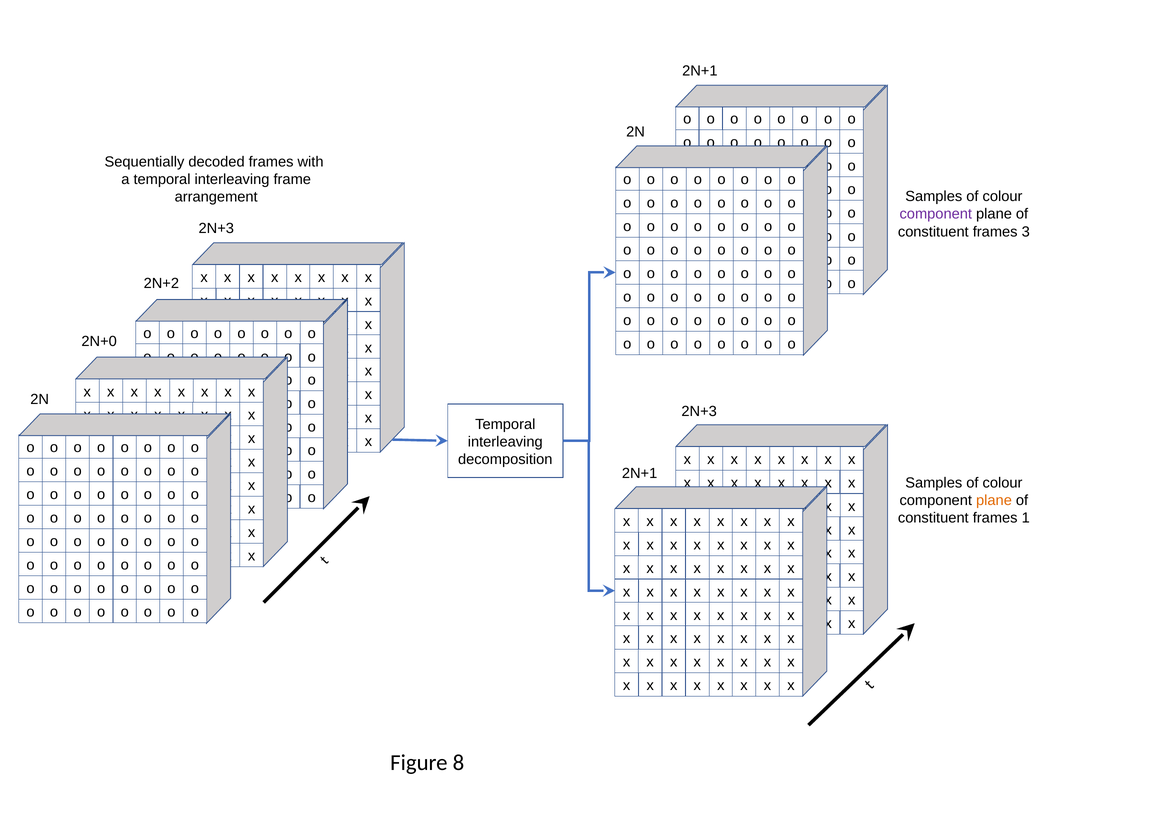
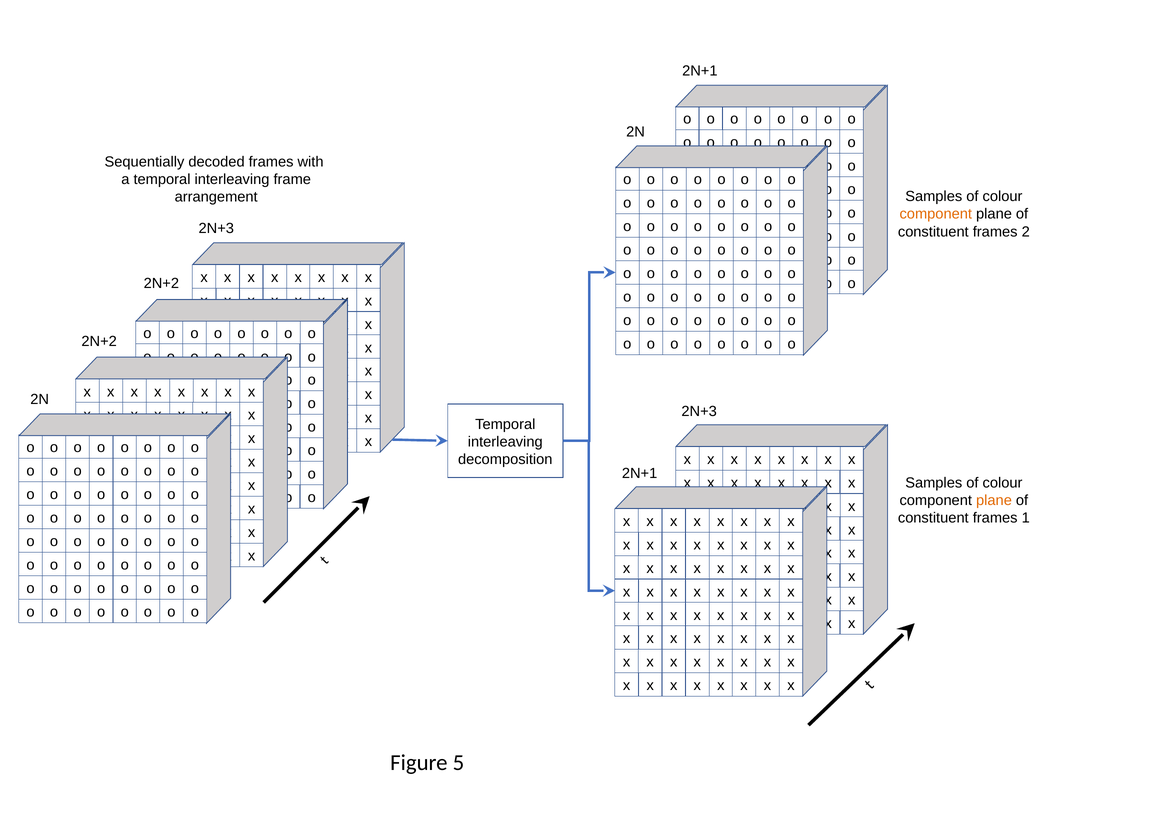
component at (936, 214) colour: purple -> orange
3: 3 -> 2
2N+0 at (99, 341): 2N+0 -> 2N+2
8: 8 -> 5
